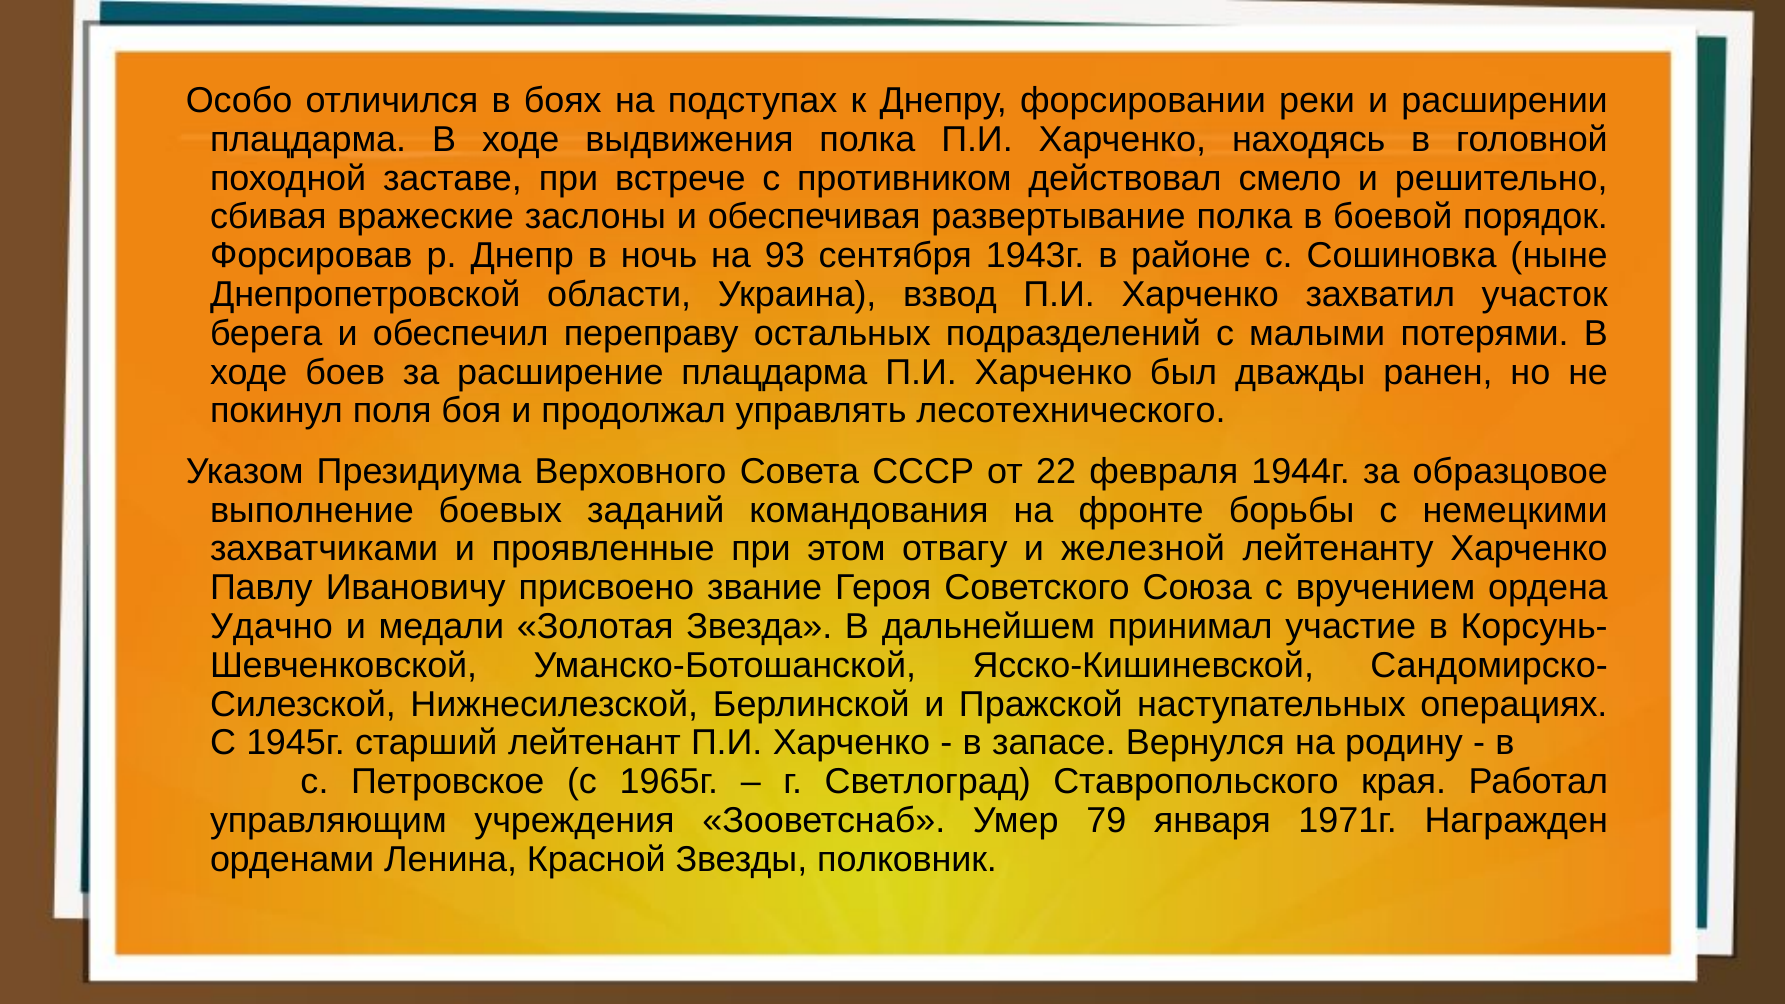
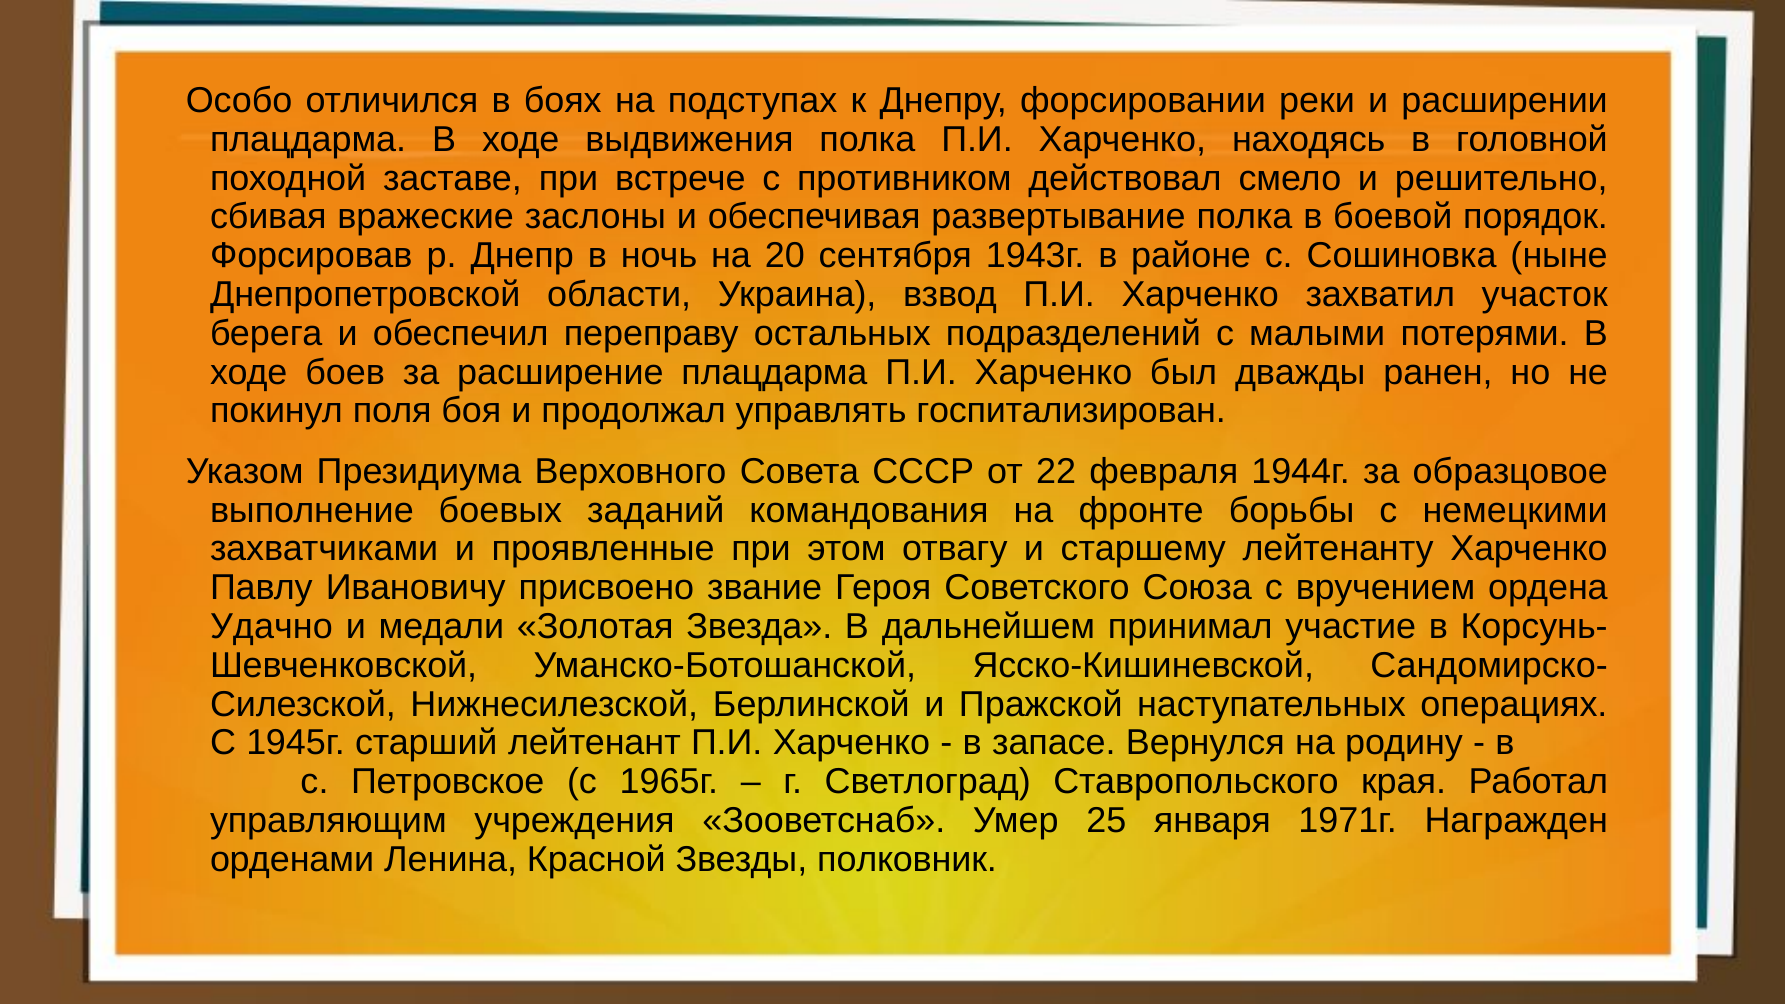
93: 93 -> 20
лесотехнического: лесотехнического -> госпитализирован
железной: железной -> старшему
79: 79 -> 25
